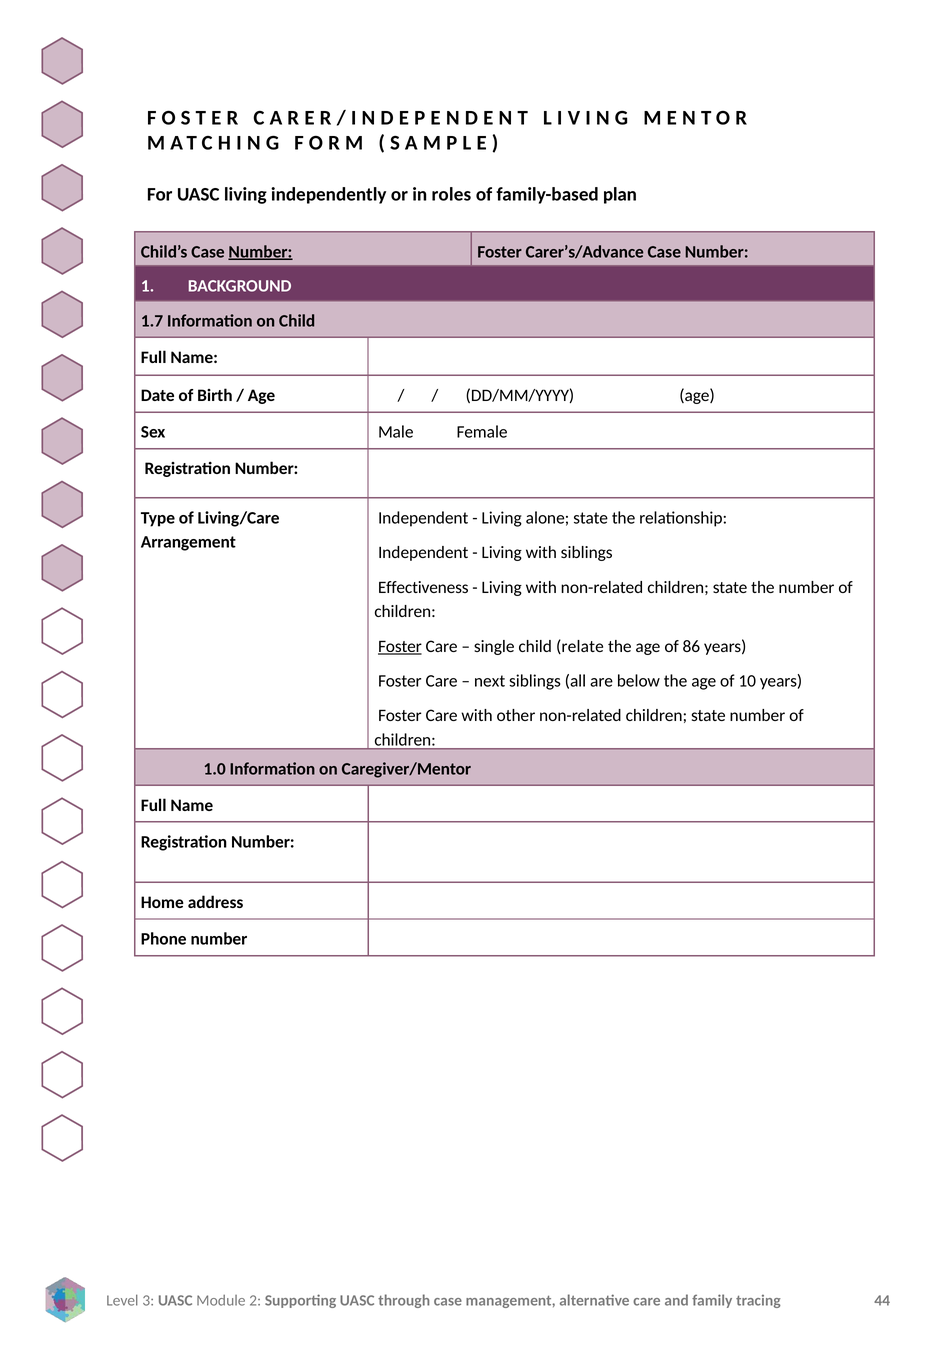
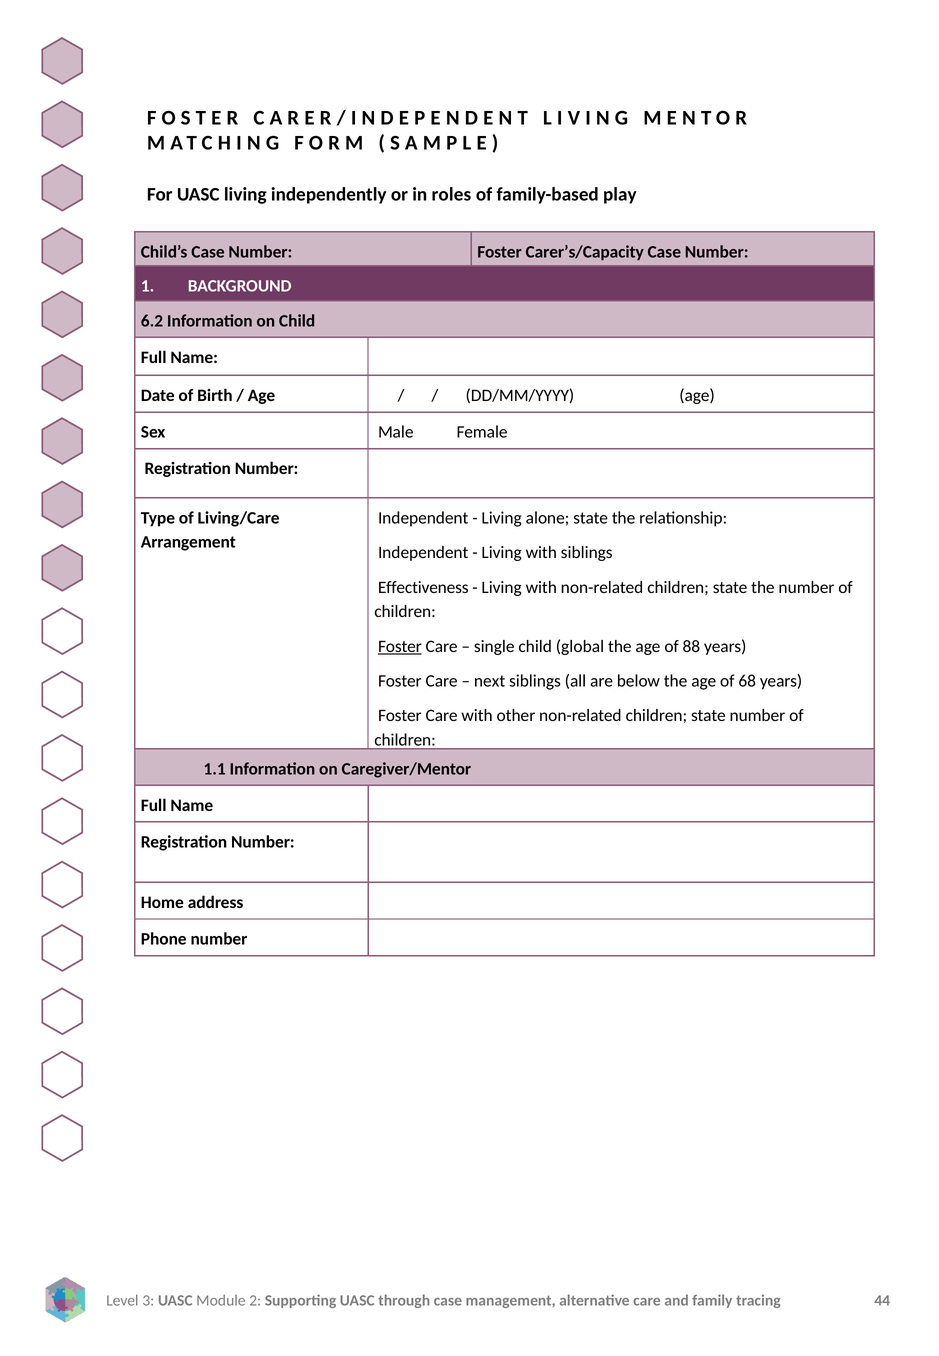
plan: plan -> play
Number at (260, 252) underline: present -> none
Carer’s/Advance: Carer’s/Advance -> Carer’s/Capacity
1.7: 1.7 -> 6.2
relate: relate -> global
86: 86 -> 88
10: 10 -> 68
1.0: 1.0 -> 1.1
